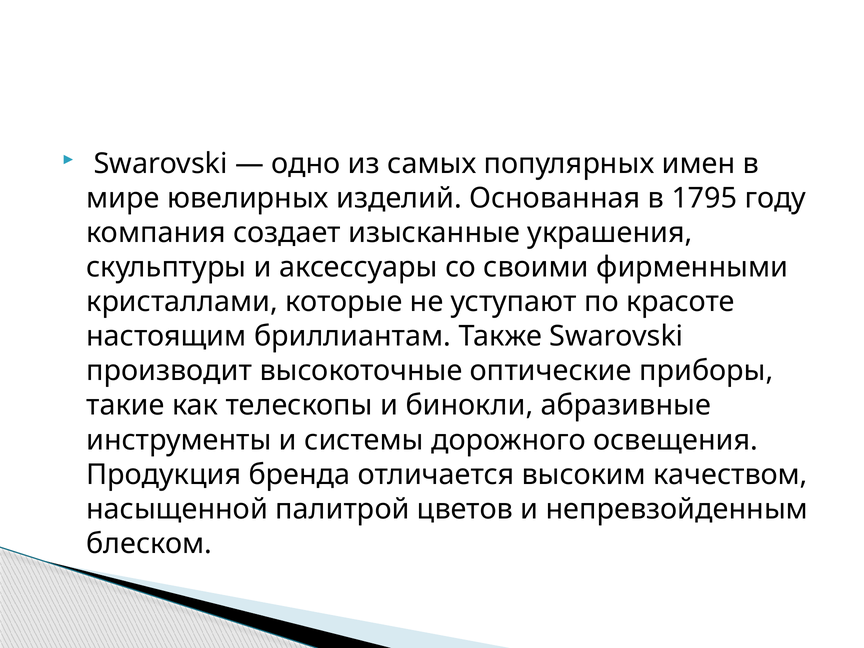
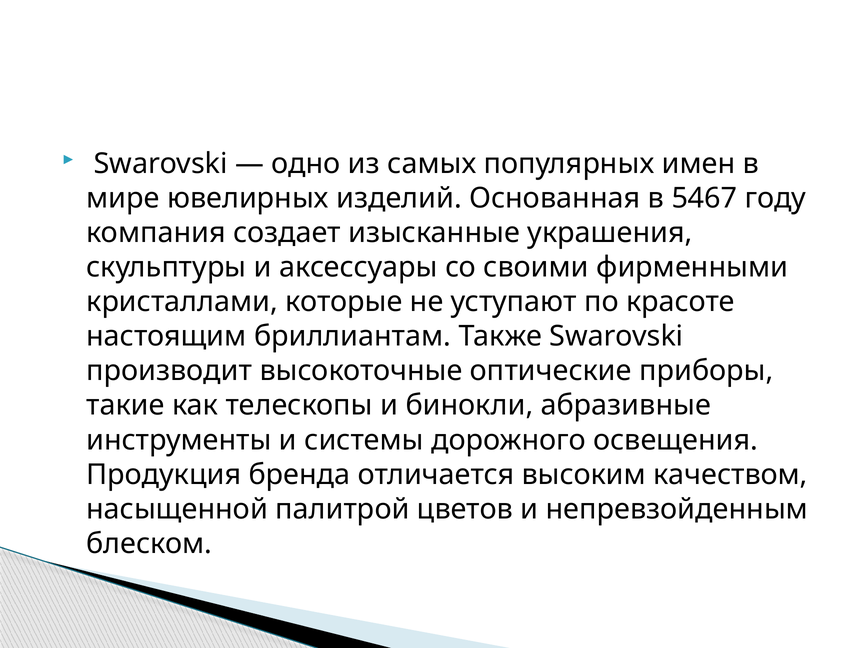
1795: 1795 -> 5467
